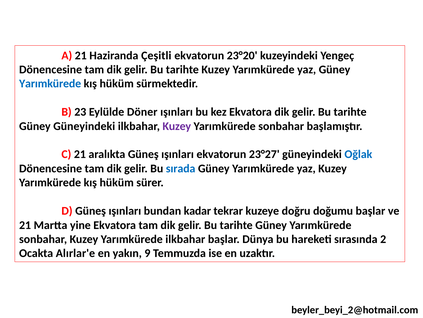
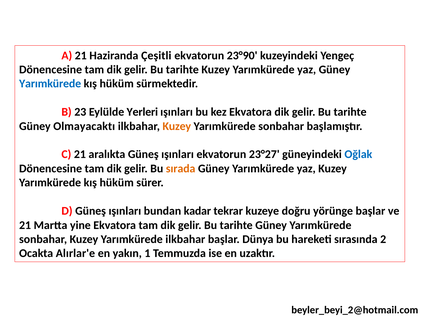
23°20: 23°20 -> 23°90
Döner: Döner -> Yerleri
Güney Güneyindeki: Güneyindeki -> Olmayacaktı
Kuzey at (177, 126) colour: purple -> orange
sırada colour: blue -> orange
doğumu: doğumu -> yörünge
9: 9 -> 1
